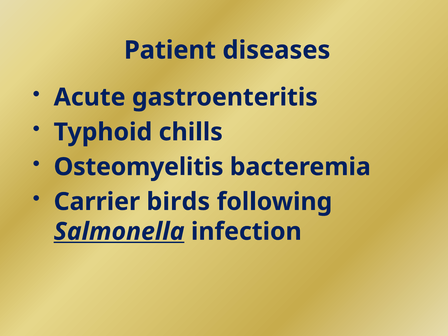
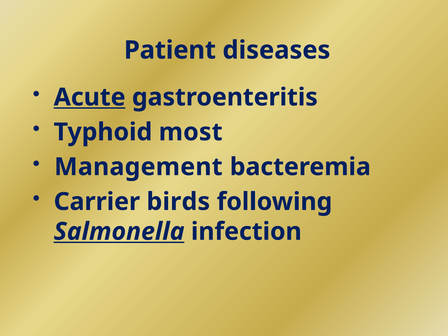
Acute underline: none -> present
chills: chills -> most
Osteomyelitis: Osteomyelitis -> Management
